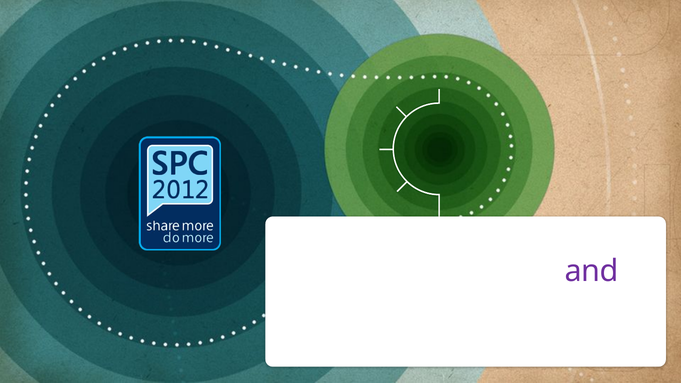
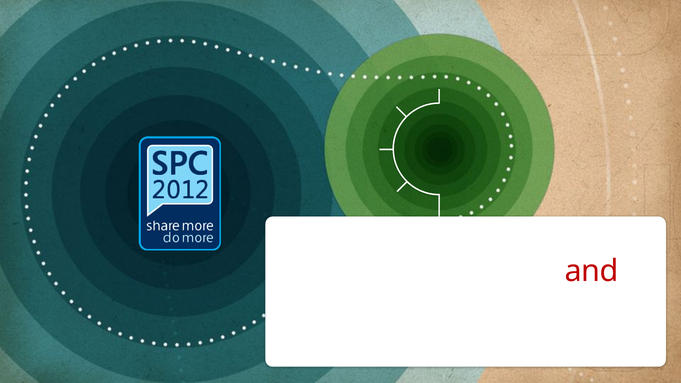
and colour: purple -> red
